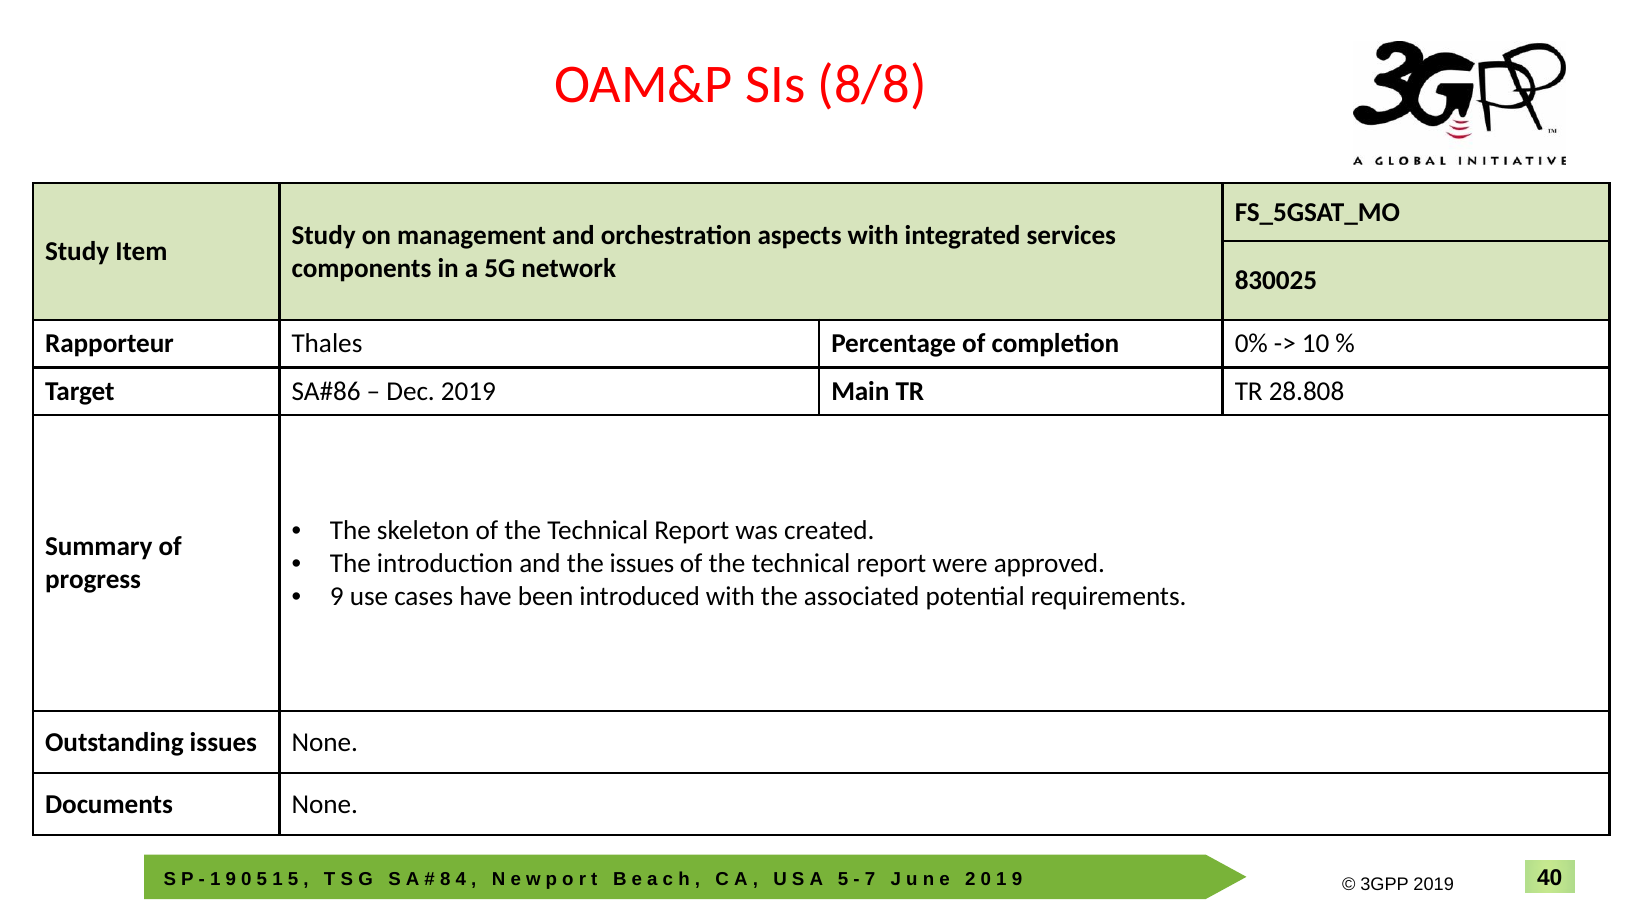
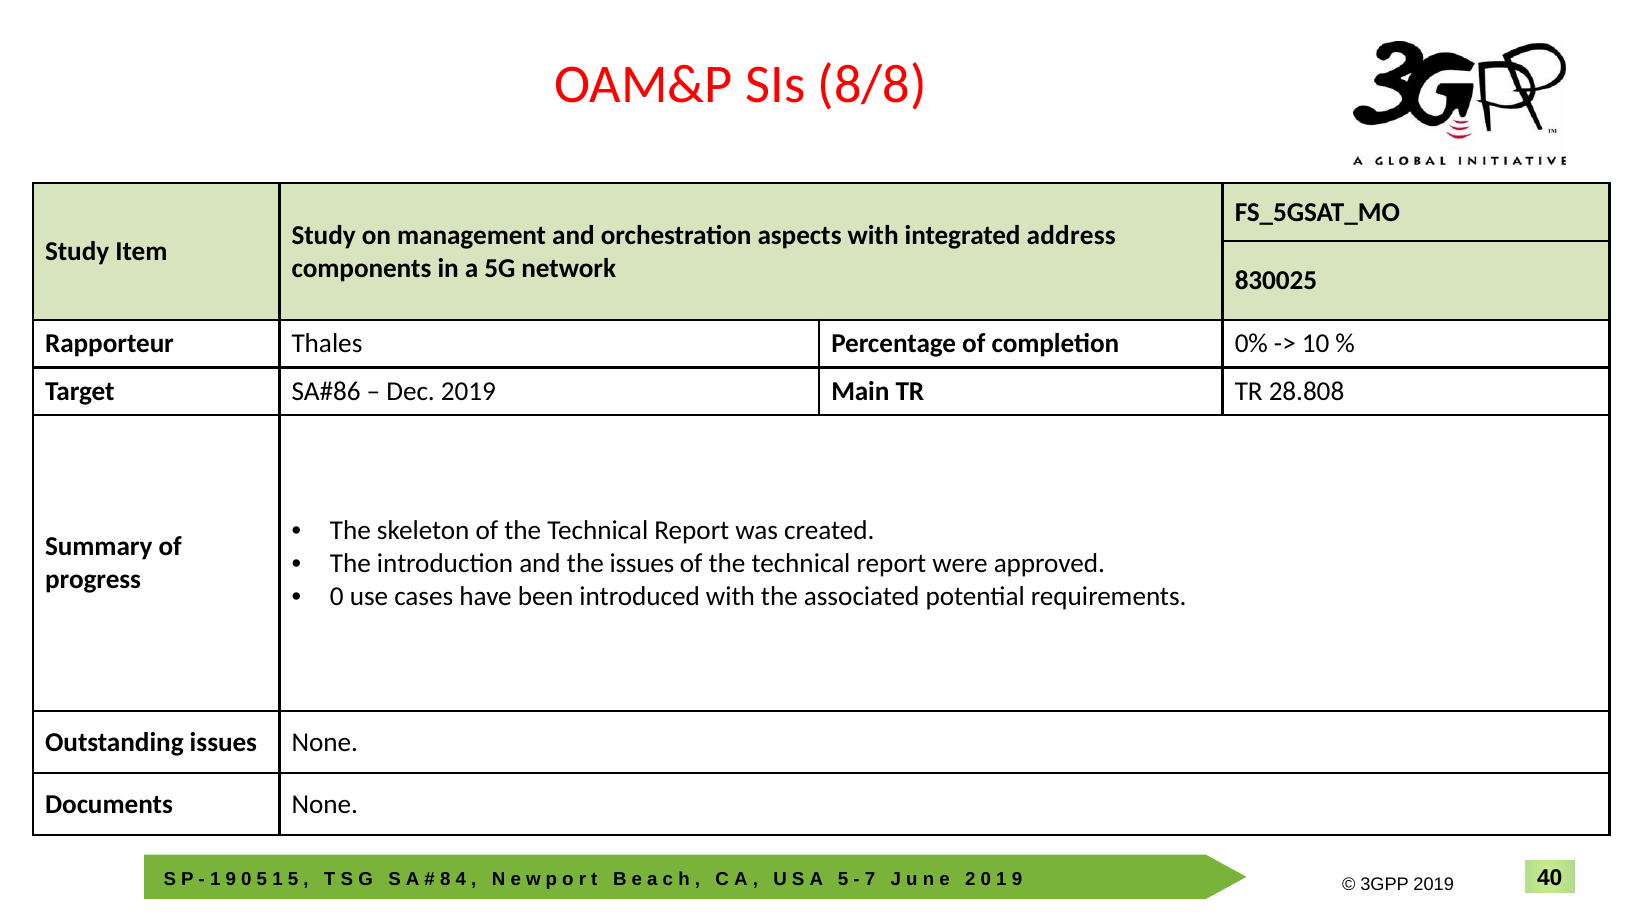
services: services -> address
9 at (337, 597): 9 -> 0
